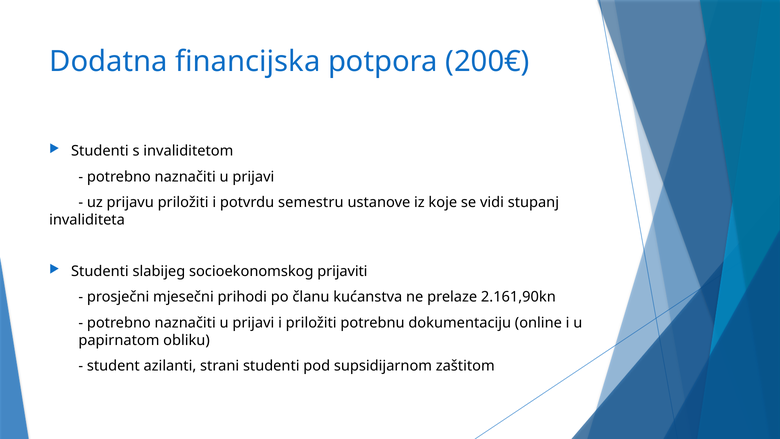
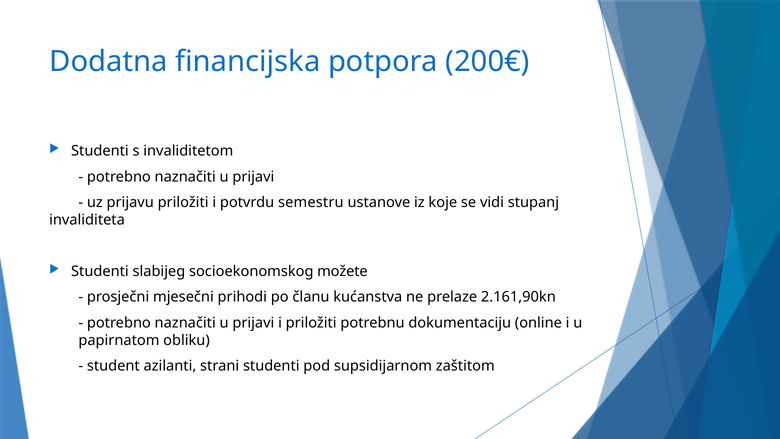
prijaviti: prijaviti -> možete
